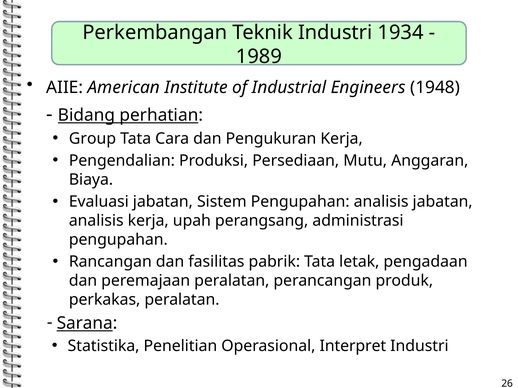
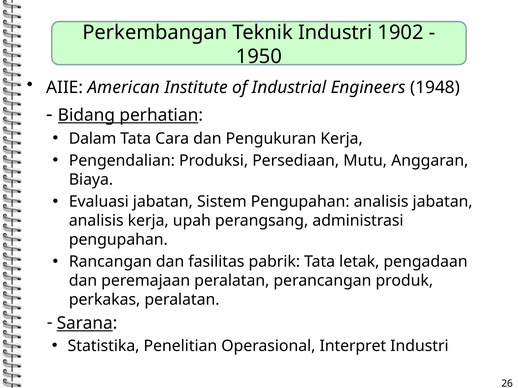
1934: 1934 -> 1902
1989: 1989 -> 1950
Group: Group -> Dalam
